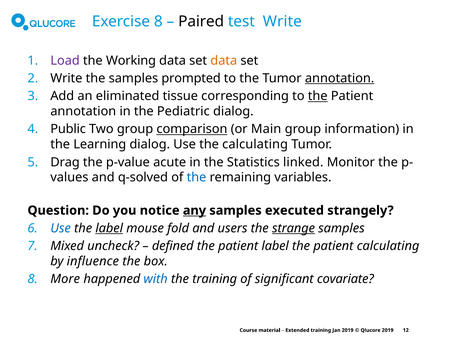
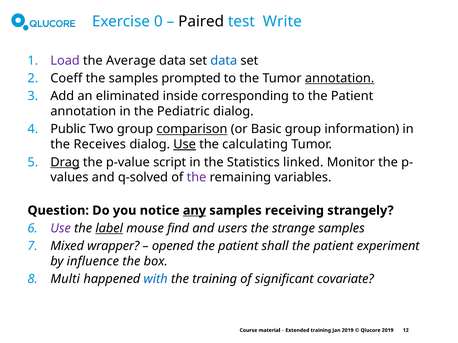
Exercise 8: 8 -> 0
Working: Working -> Average
data at (224, 61) colour: orange -> blue
Write at (66, 78): Write -> Coeff
tissue: tissue -> inside
the at (318, 96) underline: present -> none
Main: Main -> Basic
Learning: Learning -> Receives
Use at (185, 145) underline: none -> present
Drag underline: none -> present
acute: acute -> script
the at (196, 178) colour: blue -> purple
executed: executed -> receiving
Use at (61, 229) colour: blue -> purple
fold: fold -> find
strange underline: present -> none
uncheck: uncheck -> wrapper
defined: defined -> opened
patient label: label -> shall
patient calculating: calculating -> experiment
More: More -> Multi
